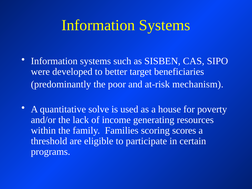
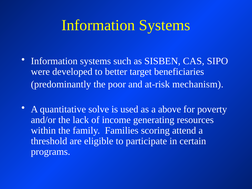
house: house -> above
scores: scores -> attend
